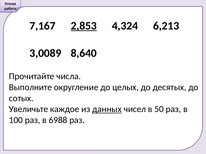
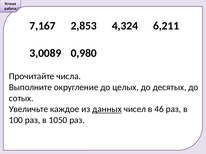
2,853 underline: present -> none
6,213: 6,213 -> 6,211
8,640: 8,640 -> 0,980
50: 50 -> 46
6988: 6988 -> 1050
